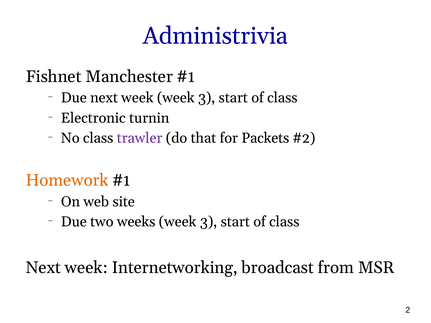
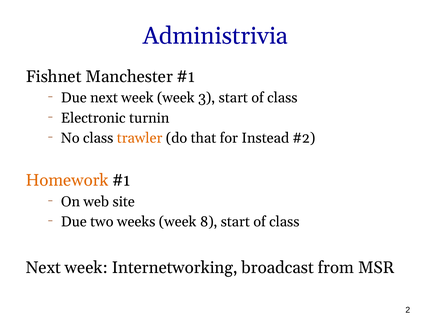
trawler colour: purple -> orange
Packets: Packets -> Instead
weeks week 3: 3 -> 8
